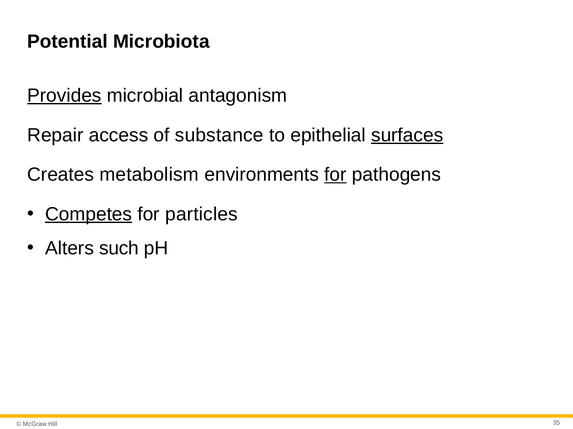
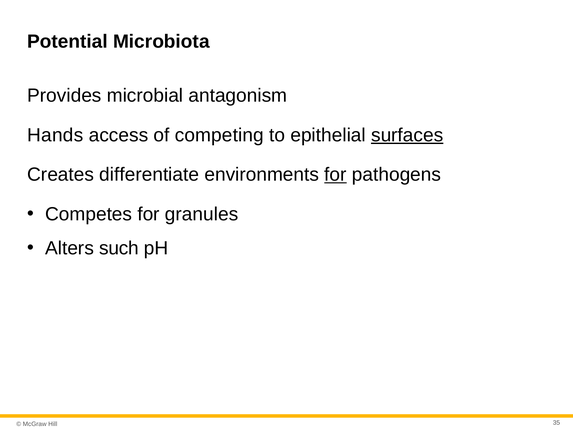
Provides underline: present -> none
Repair: Repair -> Hands
substance: substance -> competing
metabolism: metabolism -> differentiate
Competes underline: present -> none
particles: particles -> granules
